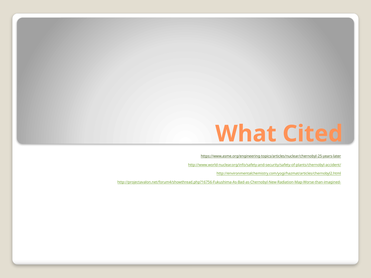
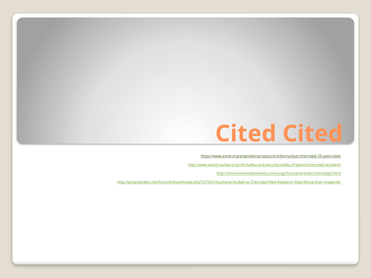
What at (246, 134): What -> Cited
